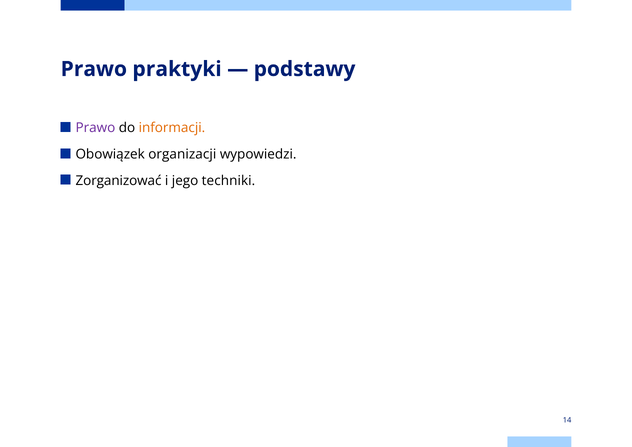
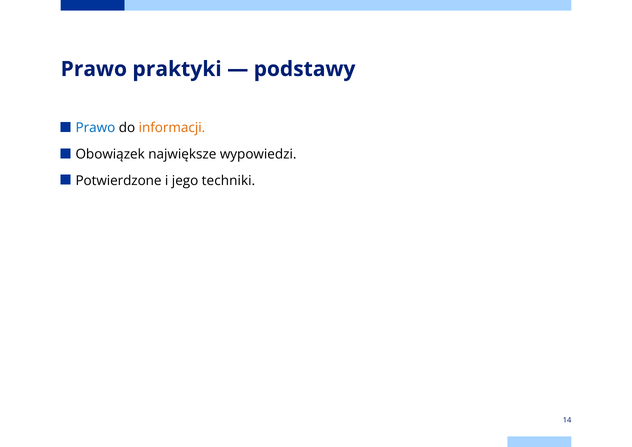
Prawo at (95, 128) colour: purple -> blue
organizacji: organizacji -> największe
Zorganizować: Zorganizować -> Potwierdzone
